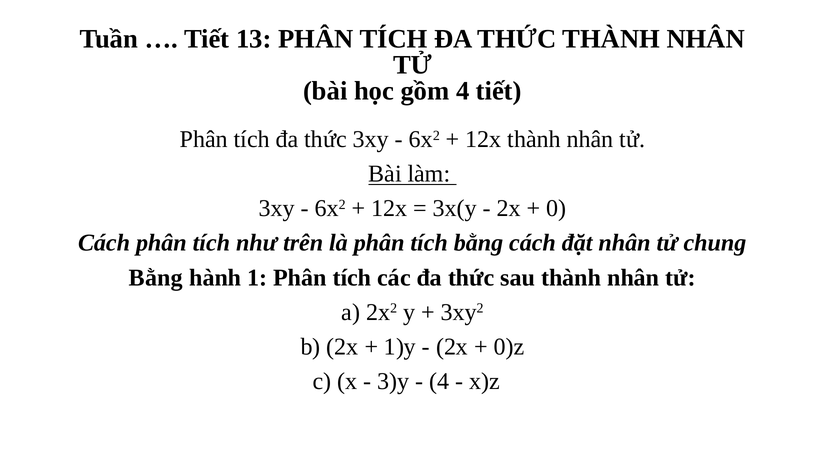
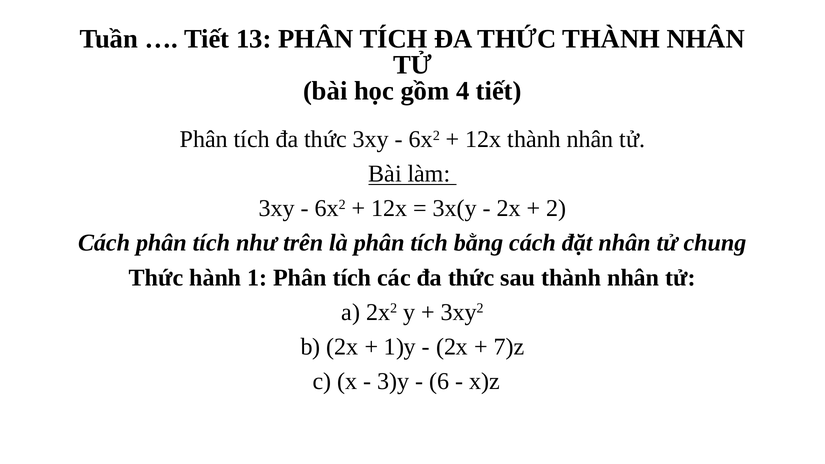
0: 0 -> 2
Bằng at (156, 278): Bằng -> Thức
0)z: 0)z -> 7)z
4 at (439, 381): 4 -> 6
